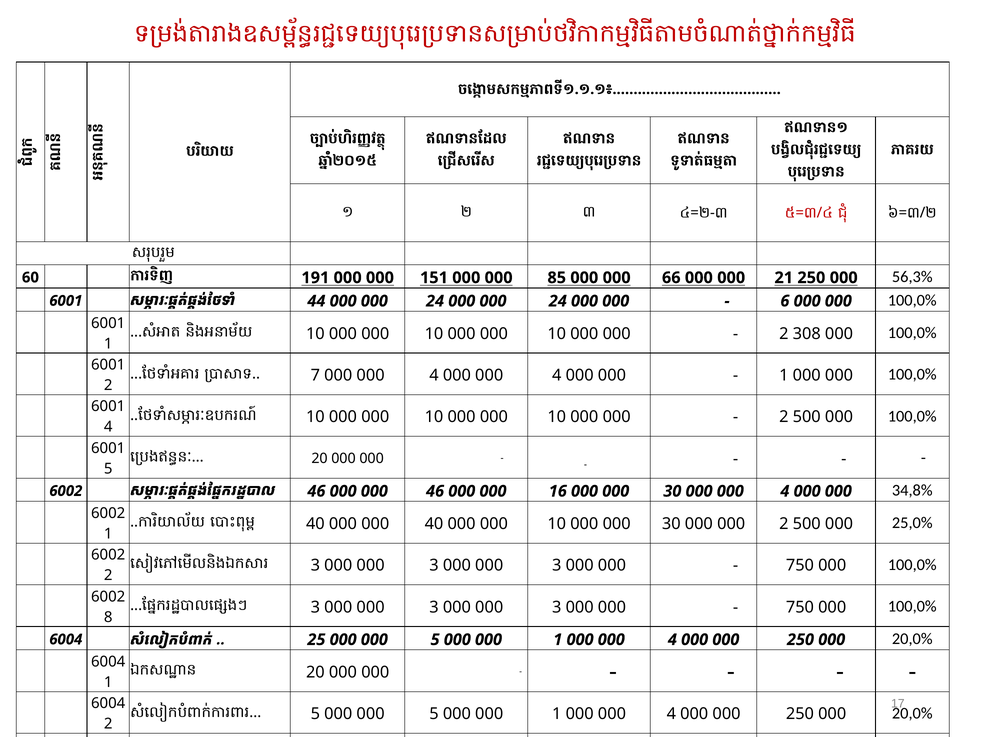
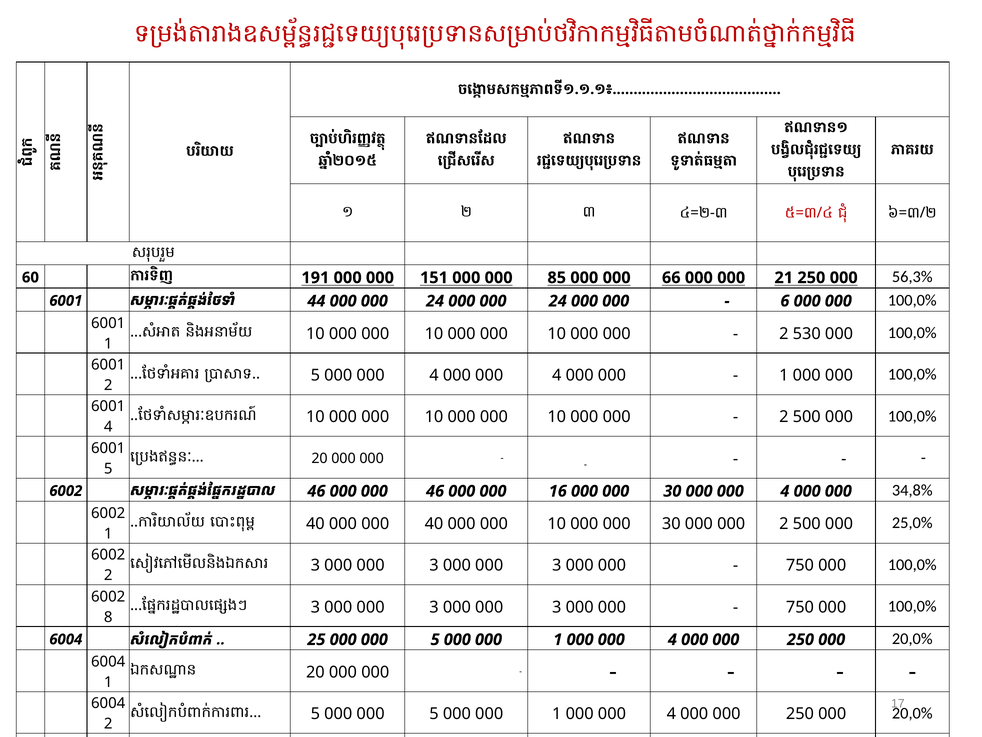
308: 308 -> 530
7 at (315, 375): 7 -> 5
